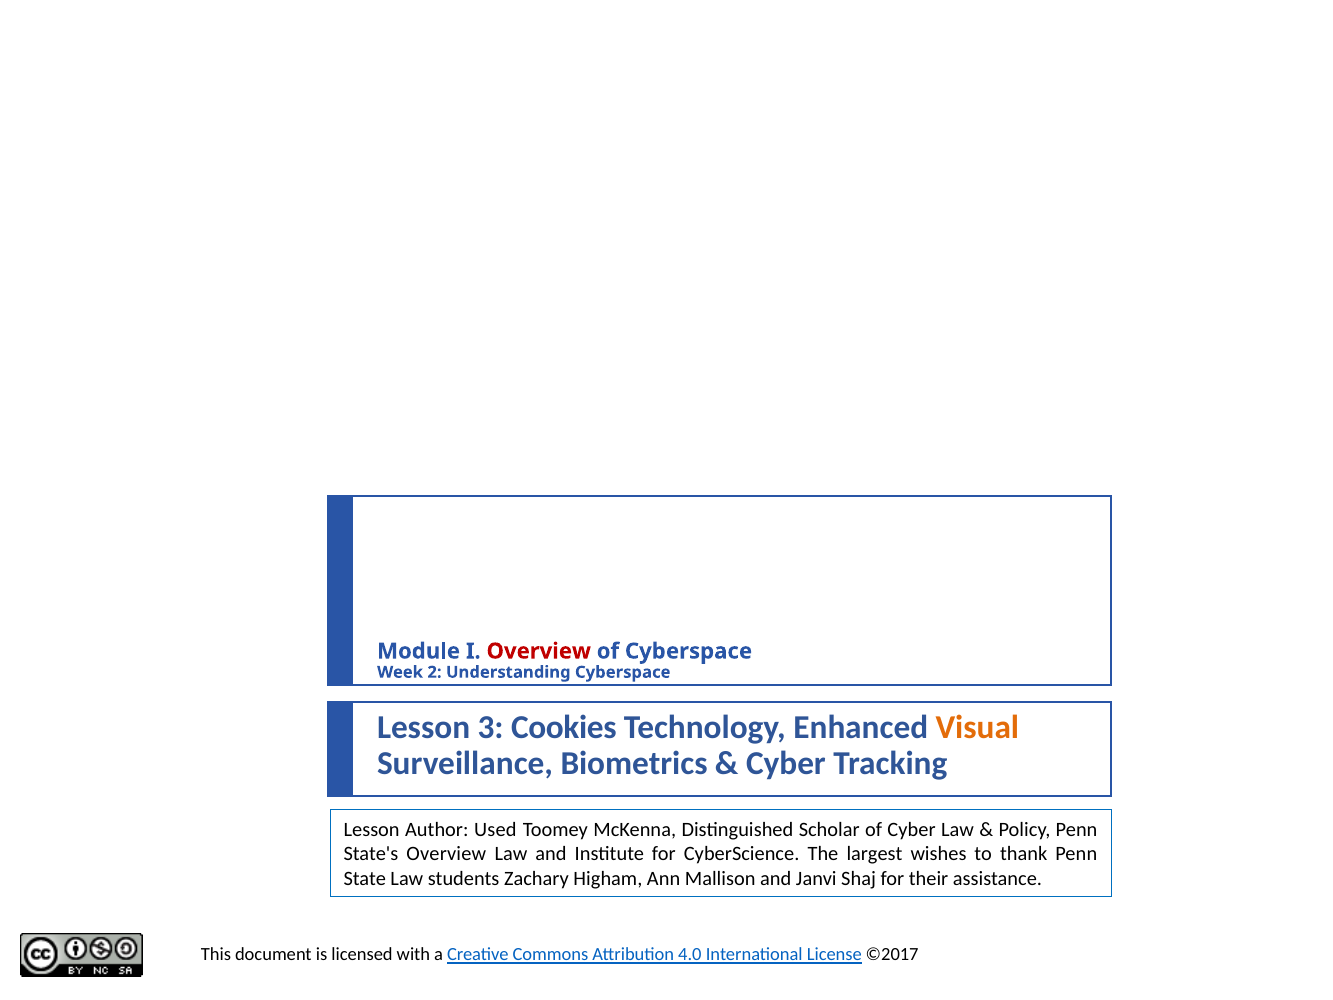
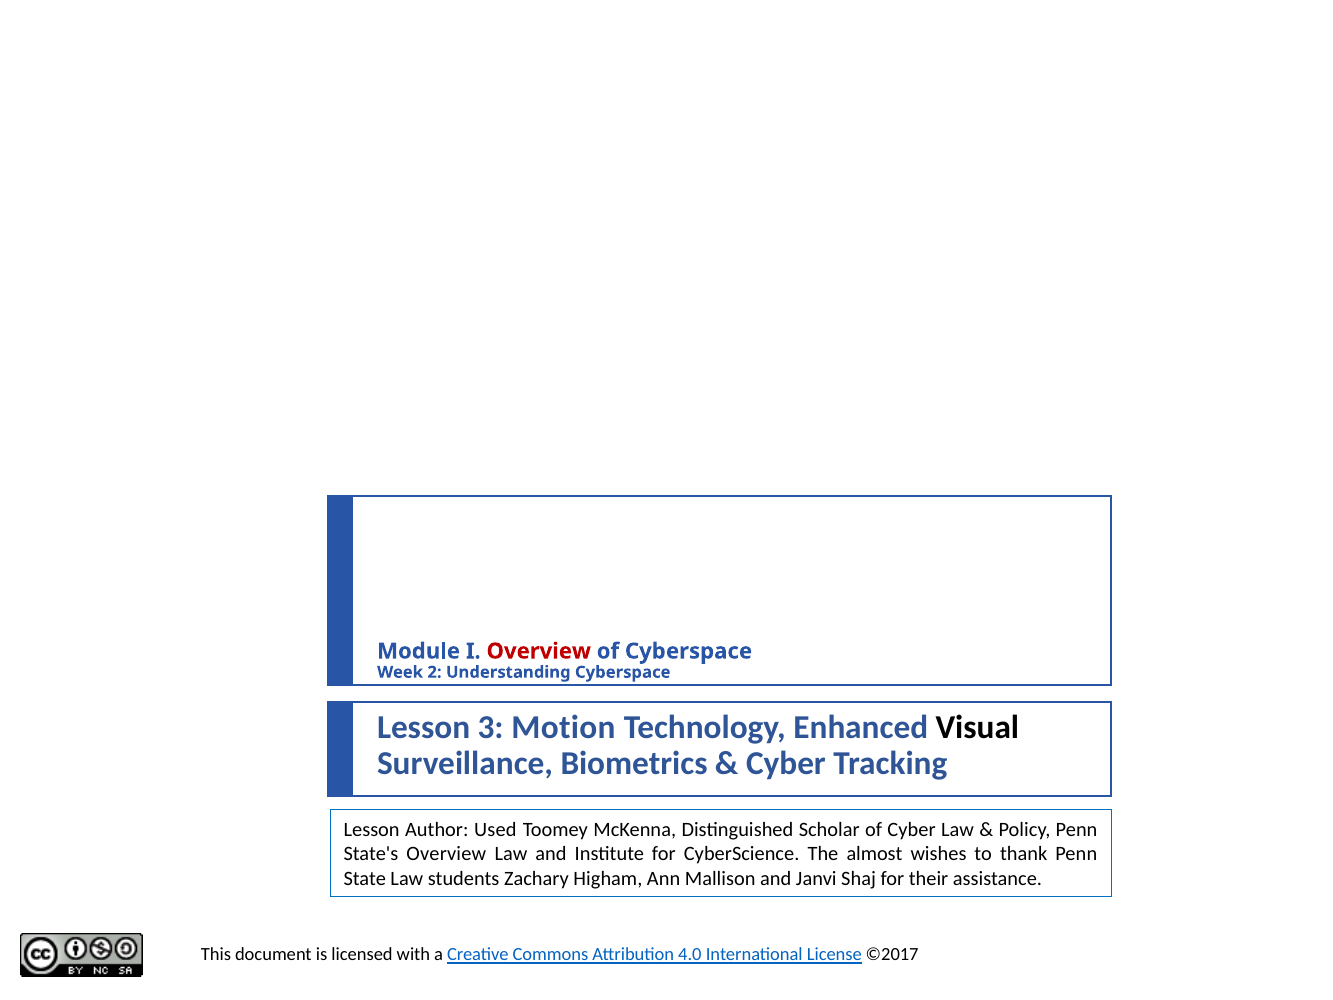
Cookies: Cookies -> Motion
Visual colour: orange -> black
largest: largest -> almost
